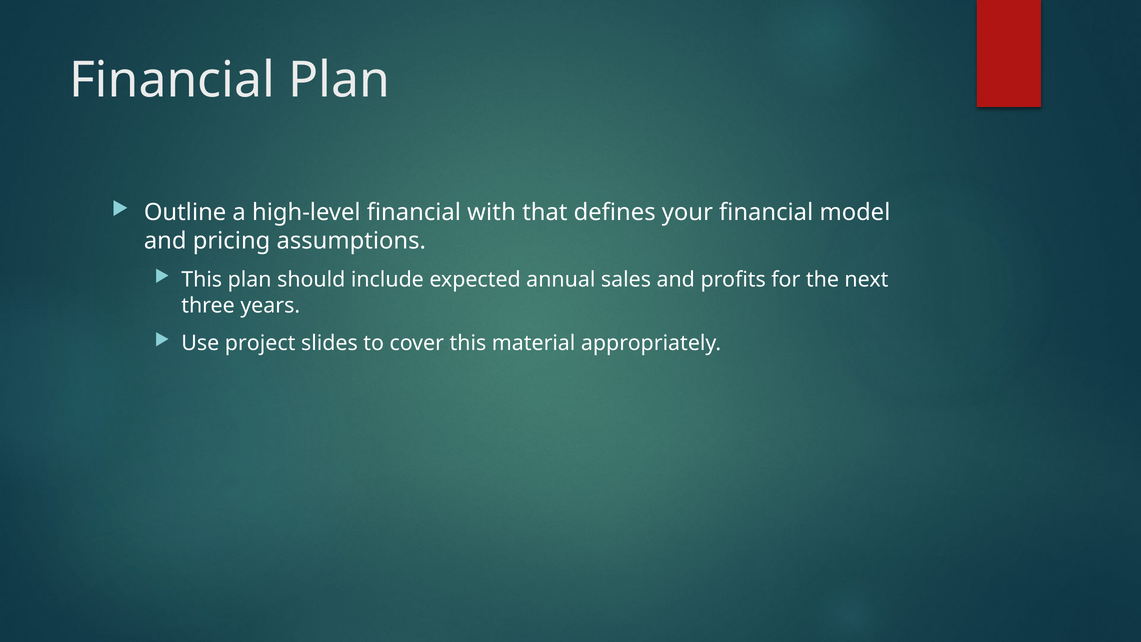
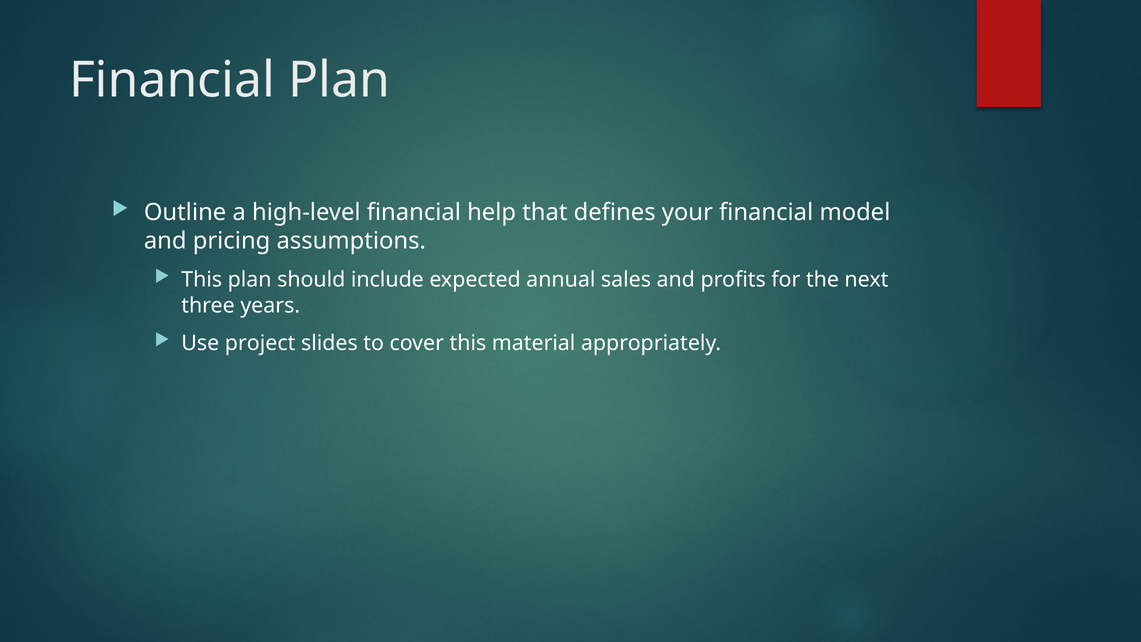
with: with -> help
